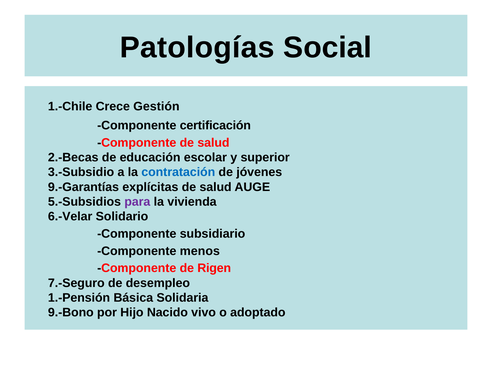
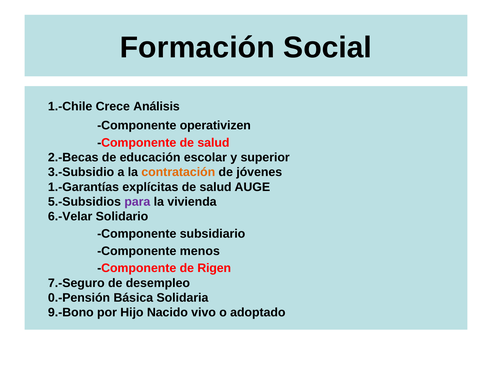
Patologías: Patologías -> Formación
Gestión: Gestión -> Análisis
certificación: certificación -> operativizen
contratación colour: blue -> orange
9.-Garantías: 9.-Garantías -> 1.-Garantías
1.-Pensión: 1.-Pensión -> 0.-Pensión
